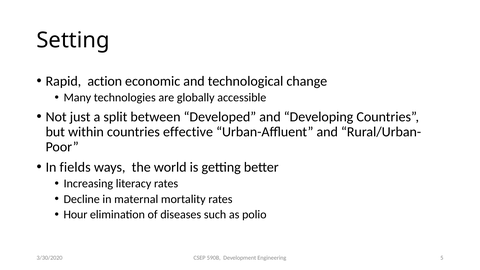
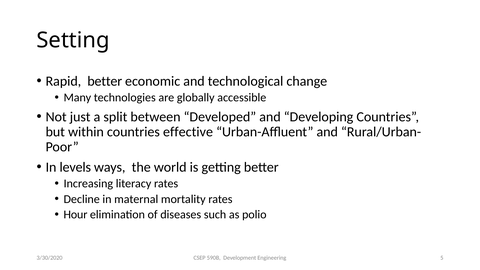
Rapid action: action -> better
fields: fields -> levels
